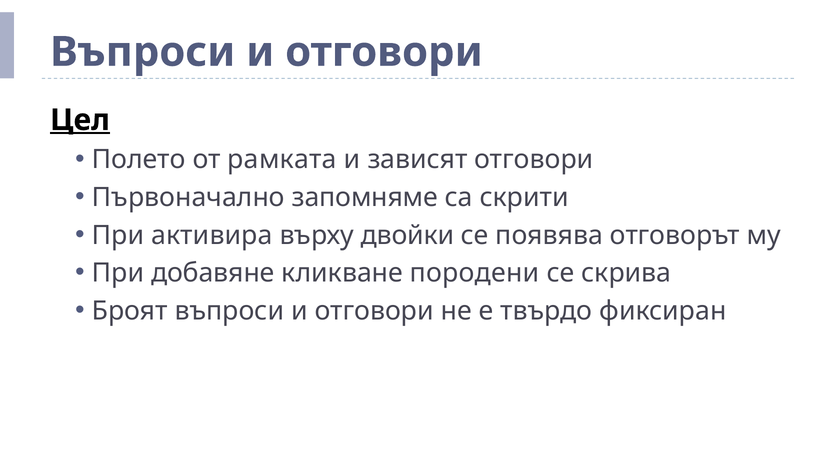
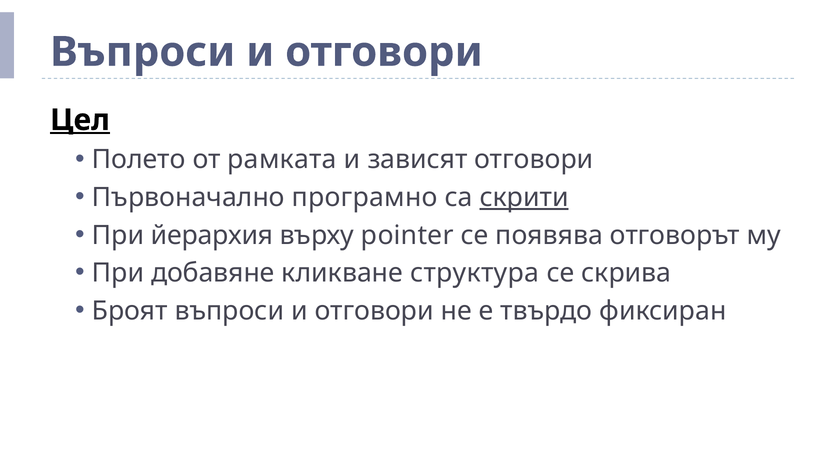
запомняме: запомняме -> програмно
скрити underline: none -> present
активира: активира -> йерархия
двойки: двойки -> pointer
породени: породени -> структура
